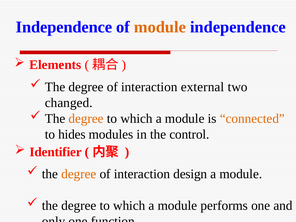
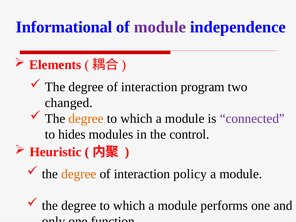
Independence at (64, 27): Independence -> Informational
module at (160, 27) colour: orange -> purple
external: external -> program
connected colour: orange -> purple
Identifier: Identifier -> Heuristic
design: design -> policy
